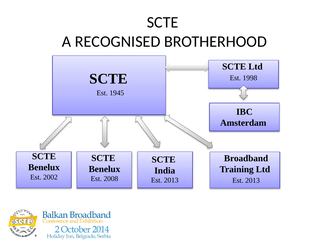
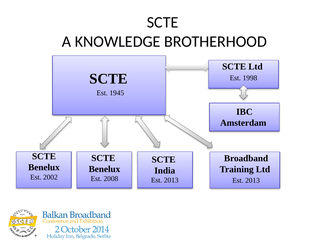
RECOGNISED: RECOGNISED -> KNOWLEDGE
